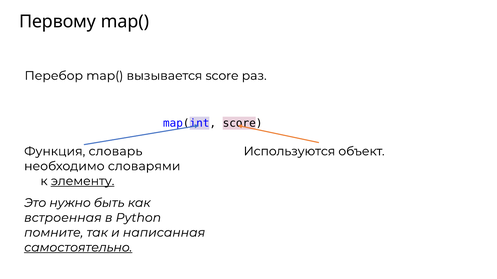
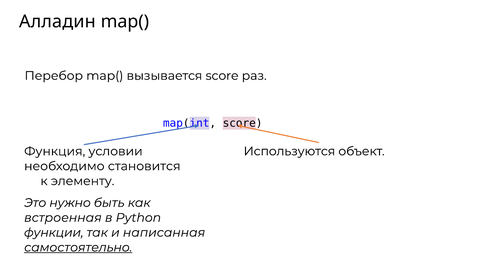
Первому: Первому -> Алладин
словарь: словарь -> условии
словарями: словарями -> становится
элементу underline: present -> none
помните: помните -> функции
